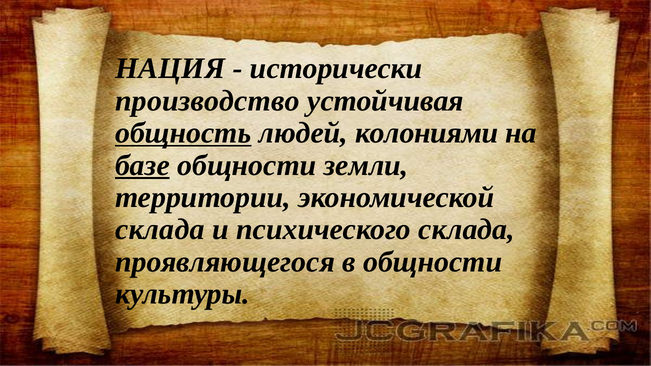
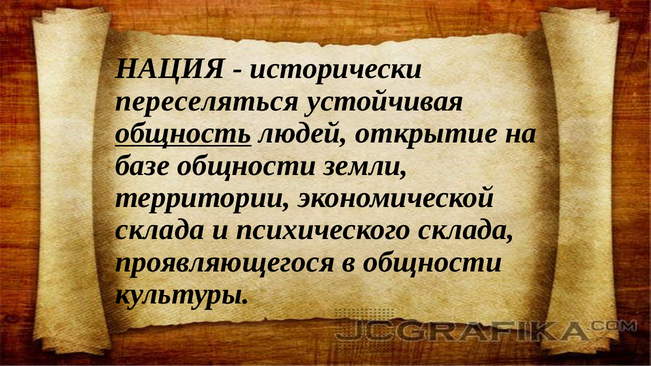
производство: производство -> переселяться
колониями: колониями -> открытие
базе underline: present -> none
